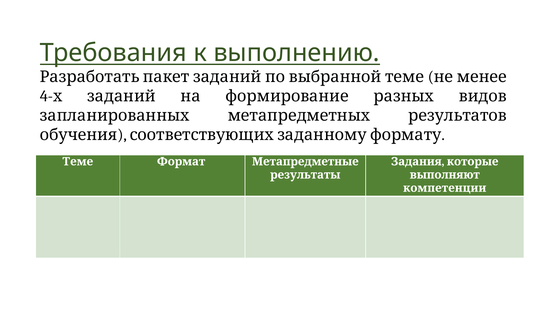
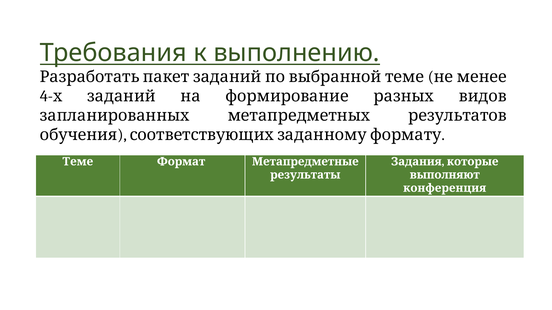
компетенции: компетенции -> конференция
